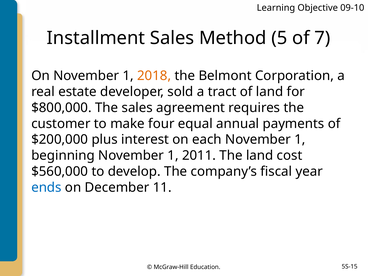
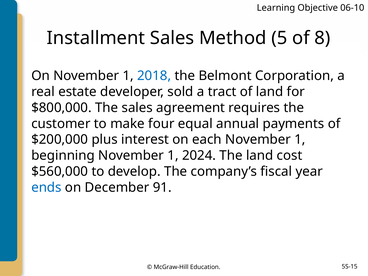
09-10: 09-10 -> 06-10
7: 7 -> 8
2018 colour: orange -> blue
2011: 2011 -> 2024
11: 11 -> 91
